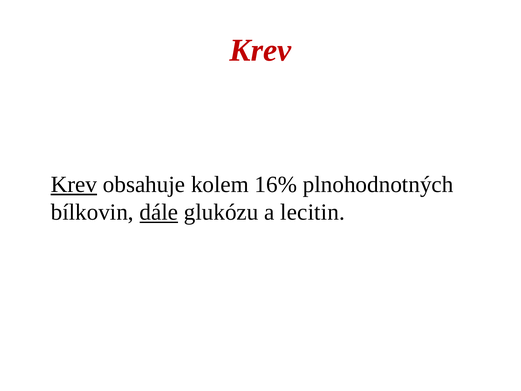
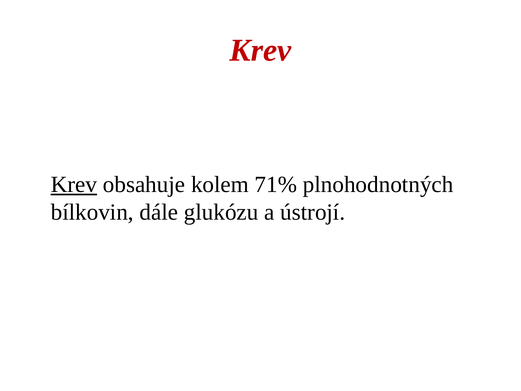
16%: 16% -> 71%
dále underline: present -> none
lecitin: lecitin -> ústrojí
